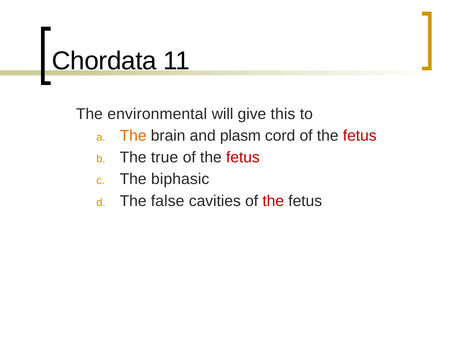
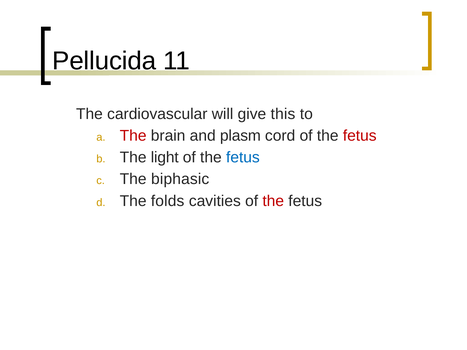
Chordata: Chordata -> Pellucida
environmental: environmental -> cardiovascular
The at (133, 136) colour: orange -> red
true: true -> light
fetus at (243, 158) colour: red -> blue
false: false -> folds
